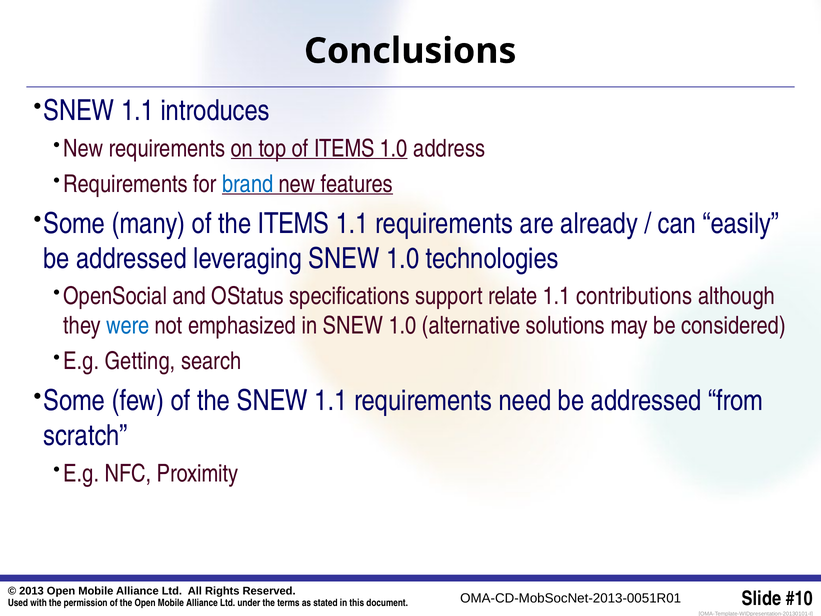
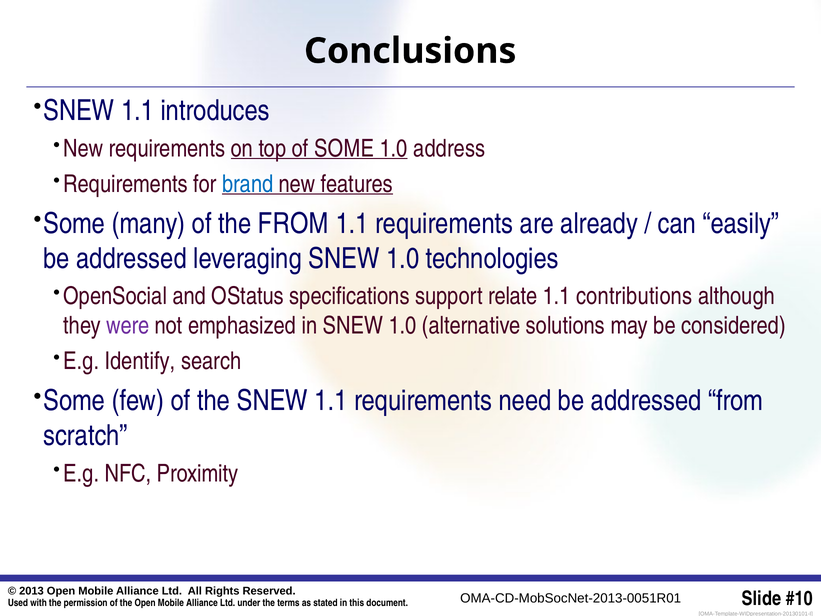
of ITEMS: ITEMS -> SOME
the ITEMS: ITEMS -> FROM
were colour: blue -> purple
Getting: Getting -> Identify
